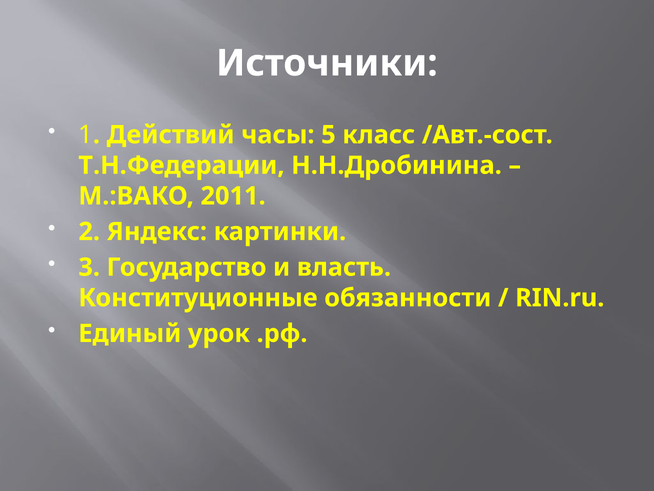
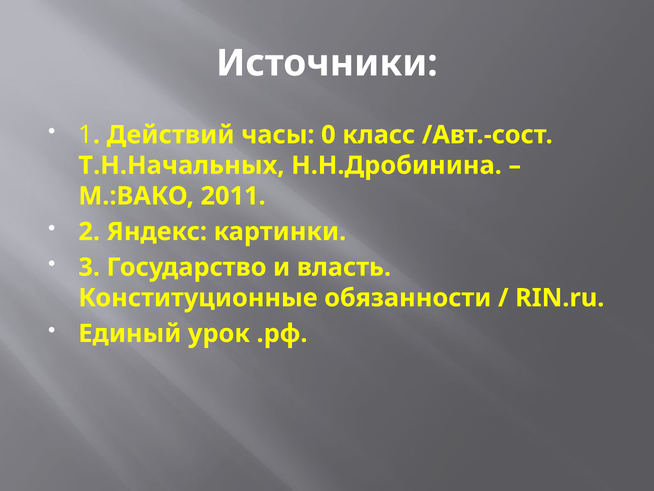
5: 5 -> 0
Т.Н.Федерации: Т.Н.Федерации -> Т.Н.Начальных
